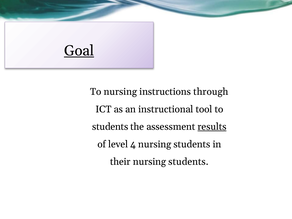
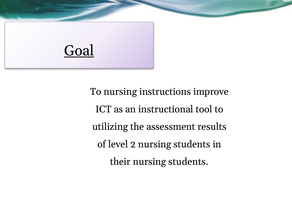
through: through -> improve
students at (110, 127): students -> utilizing
results underline: present -> none
4: 4 -> 2
